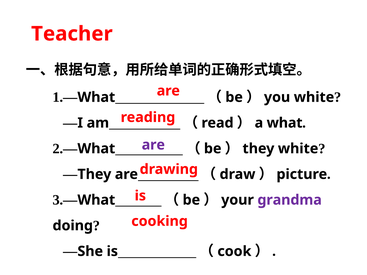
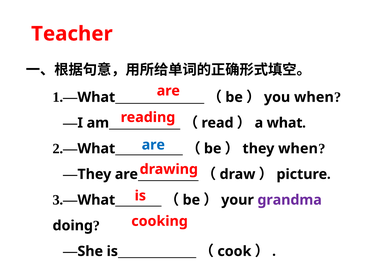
white at (314, 97): white -> when
white at (298, 149): white -> when
are at (153, 145) colour: purple -> blue
